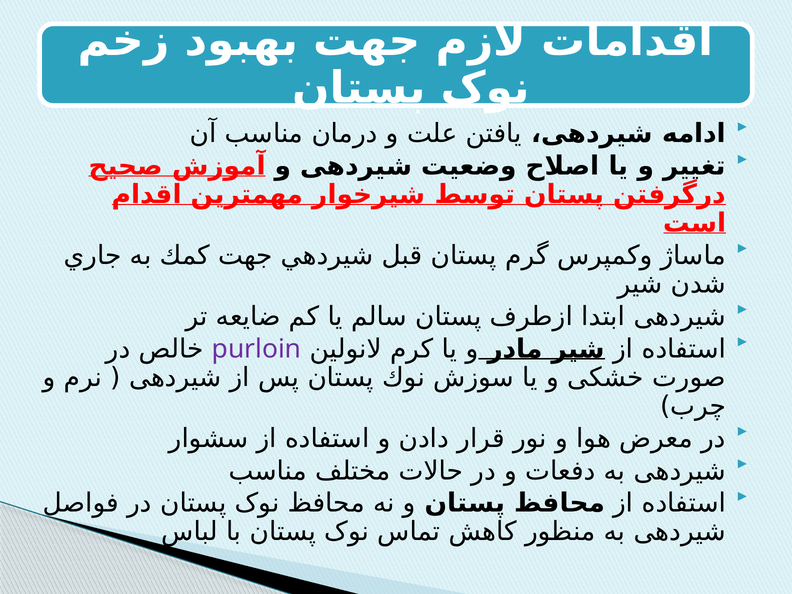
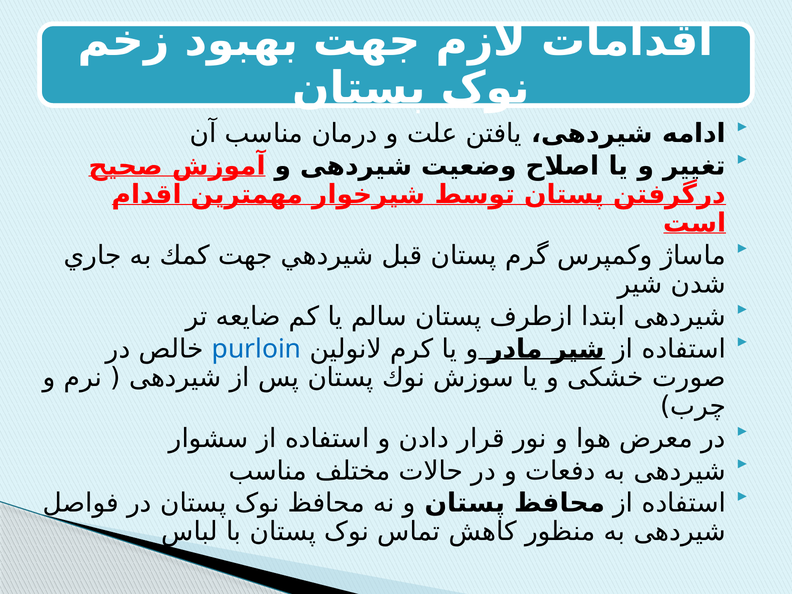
purloin colour: purple -> blue
